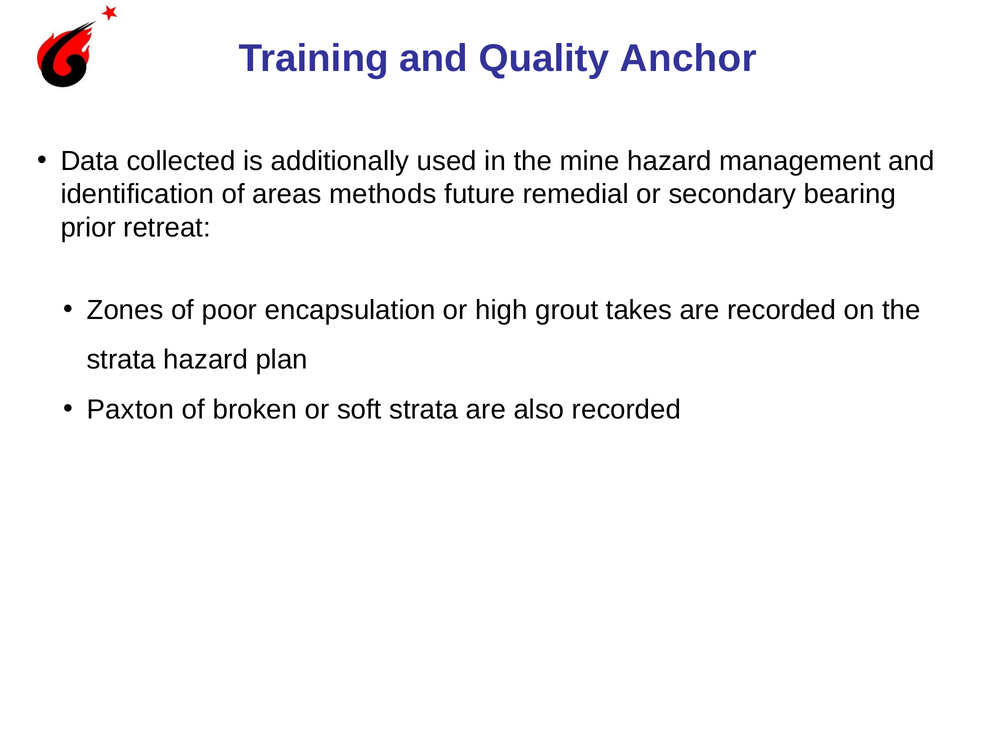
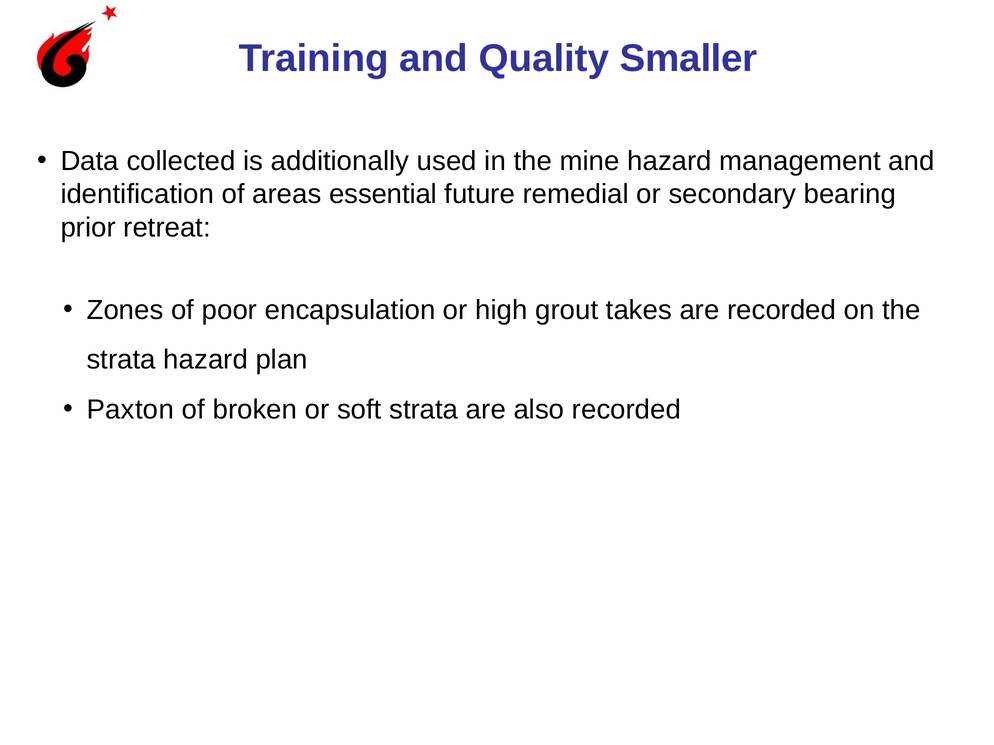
Anchor: Anchor -> Smaller
methods: methods -> essential
